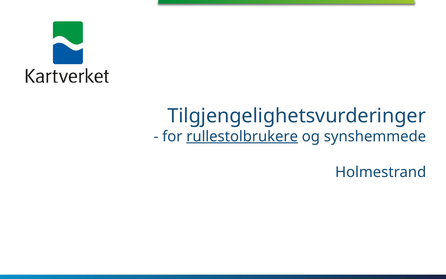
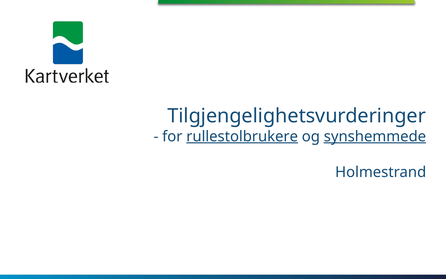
synshemmede underline: none -> present
